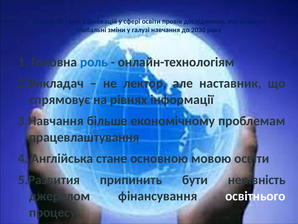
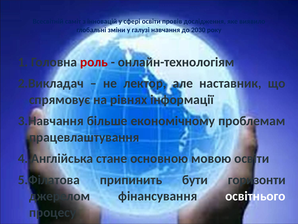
роль colour: blue -> red
5.Развития: 5.Развития -> 5.Філатова
нерівність: нерівність -> горизонти
